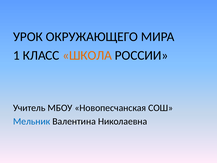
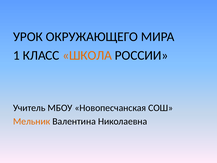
Мельник colour: blue -> orange
